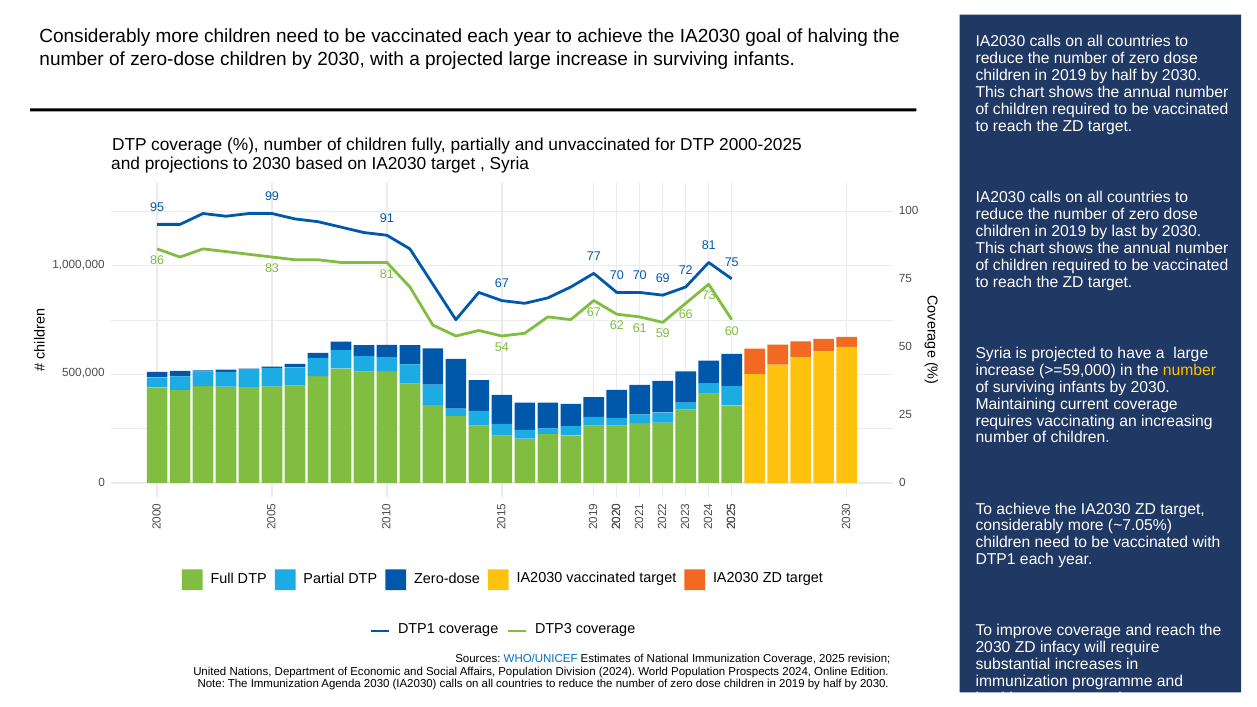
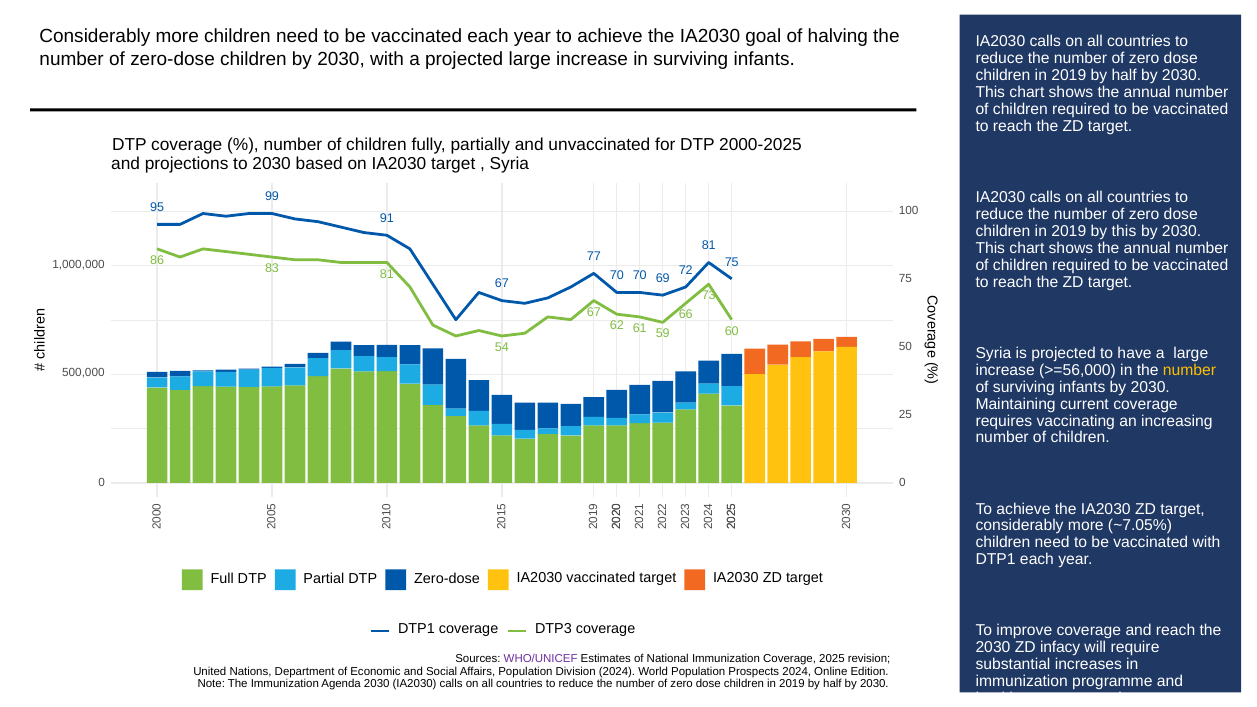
by last: last -> this
>=59,000: >=59,000 -> >=56,000
WHO/UNICEF colour: blue -> purple
